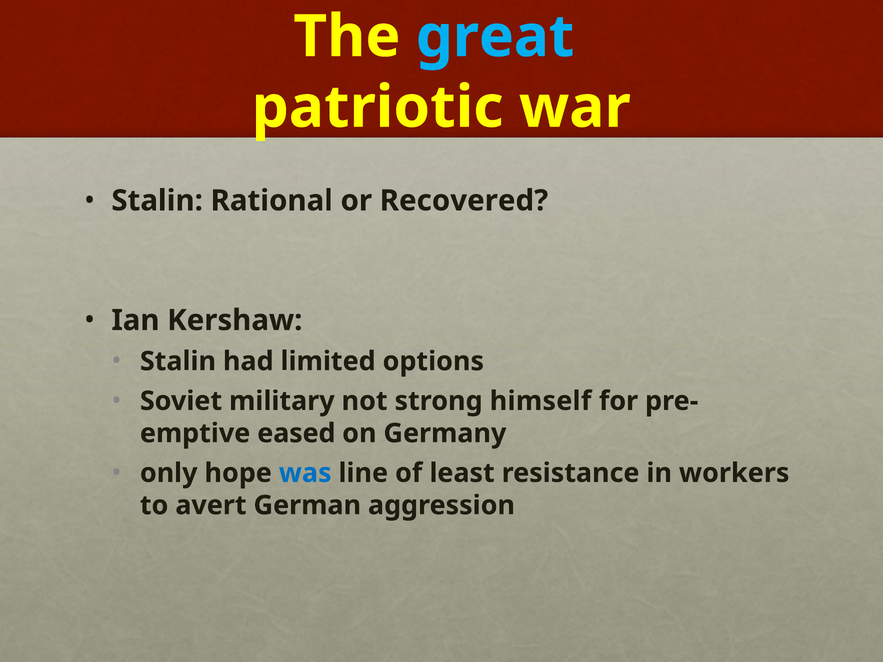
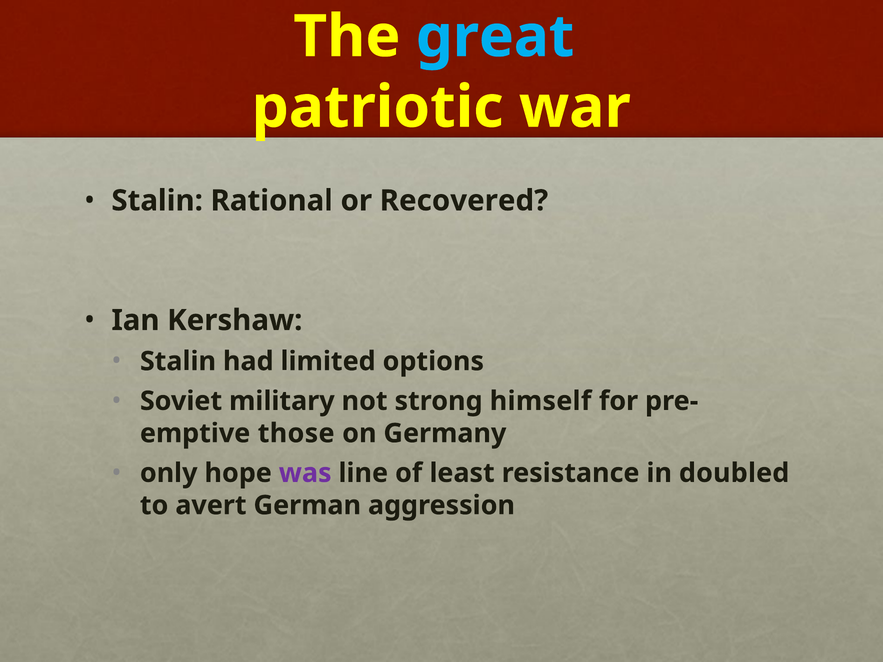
eased: eased -> those
was colour: blue -> purple
workers: workers -> doubled
